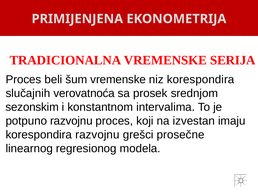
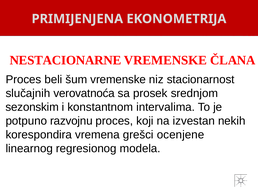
TRADICIONALNA: TRADICIONALNA -> NESTACIONARNE
SERIJA: SERIJA -> ČLANA
niz korespondira: korespondira -> stacionarnost
imaju: imaju -> nekih
korespondira razvojnu: razvojnu -> vremena
prosečne: prosečne -> ocenjene
